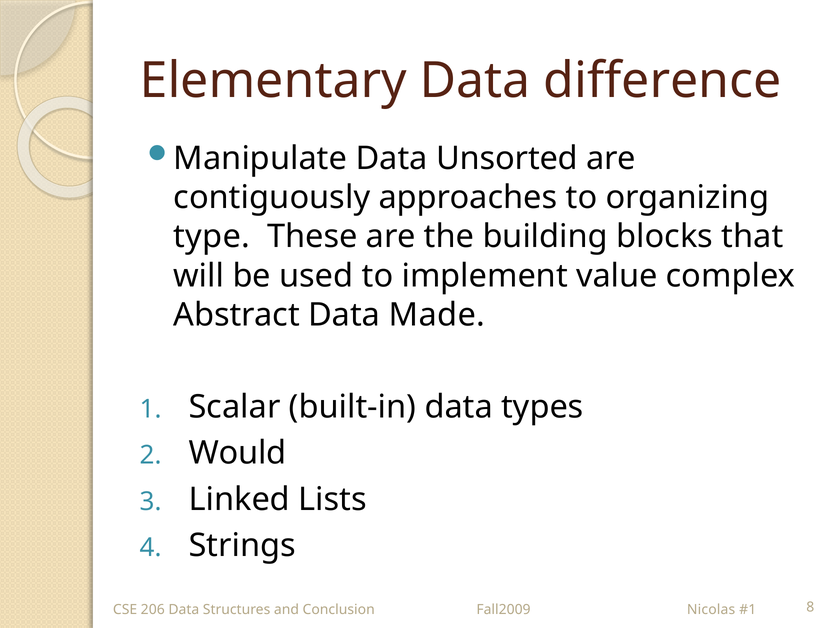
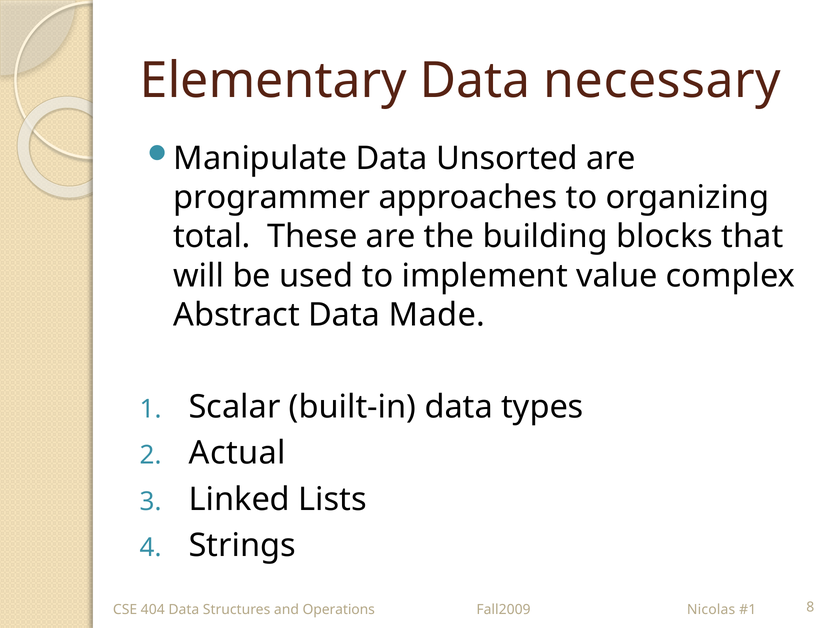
difference: difference -> necessary
contiguously: contiguously -> programmer
type: type -> total
Would: Would -> Actual
206: 206 -> 404
Conclusion: Conclusion -> Operations
